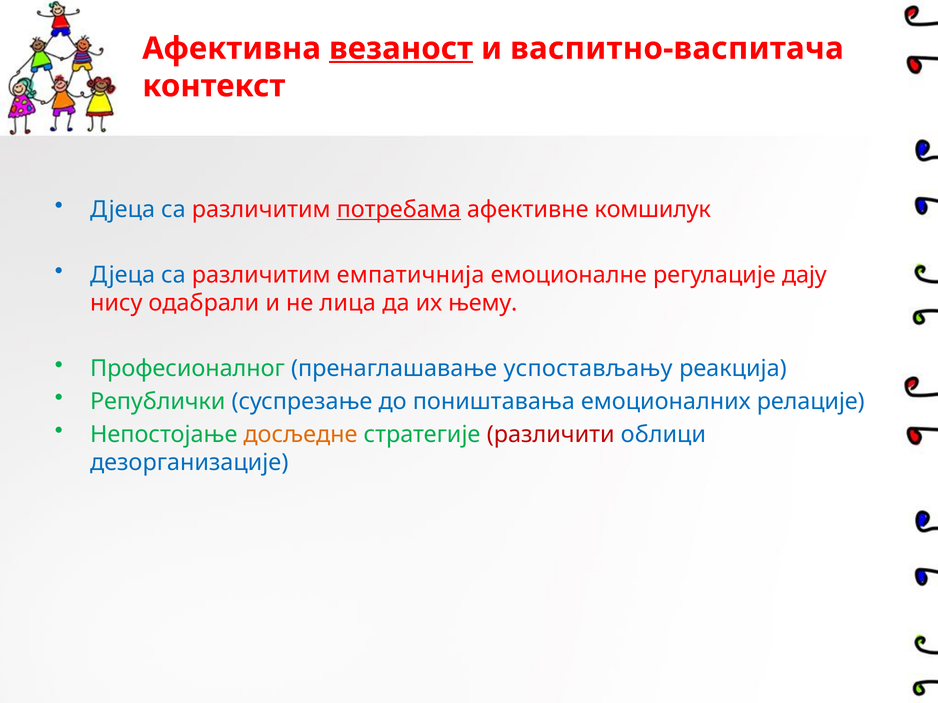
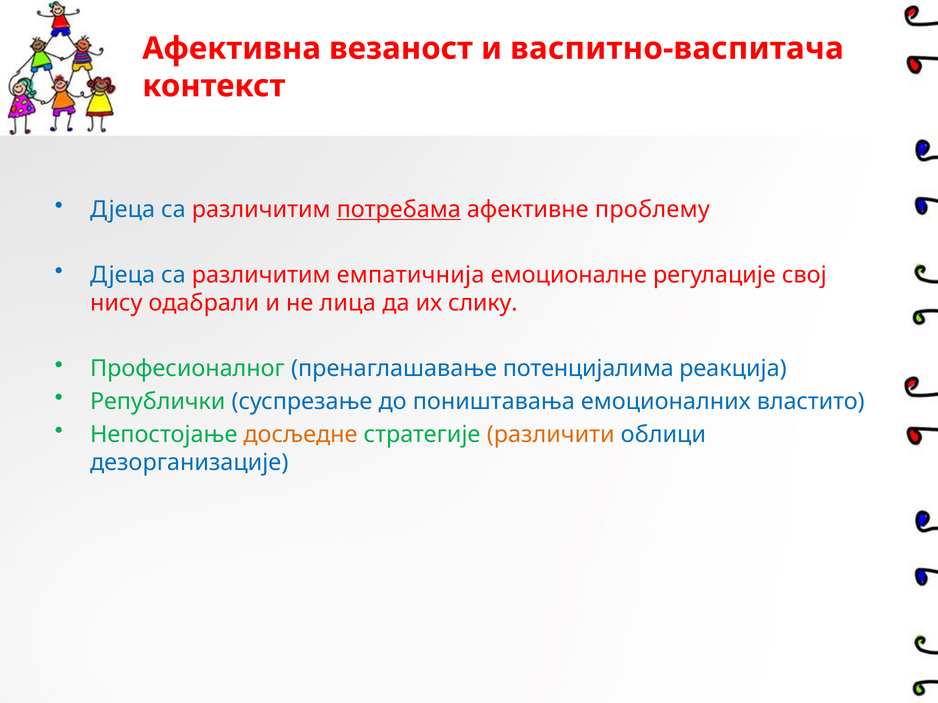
везаност underline: present -> none
комшилук: комшилук -> проблему
дају: дају -> свој
њему: њему -> слику
успостављању: успостављању -> потенцијалима
релације: релације -> властито
различити colour: red -> orange
